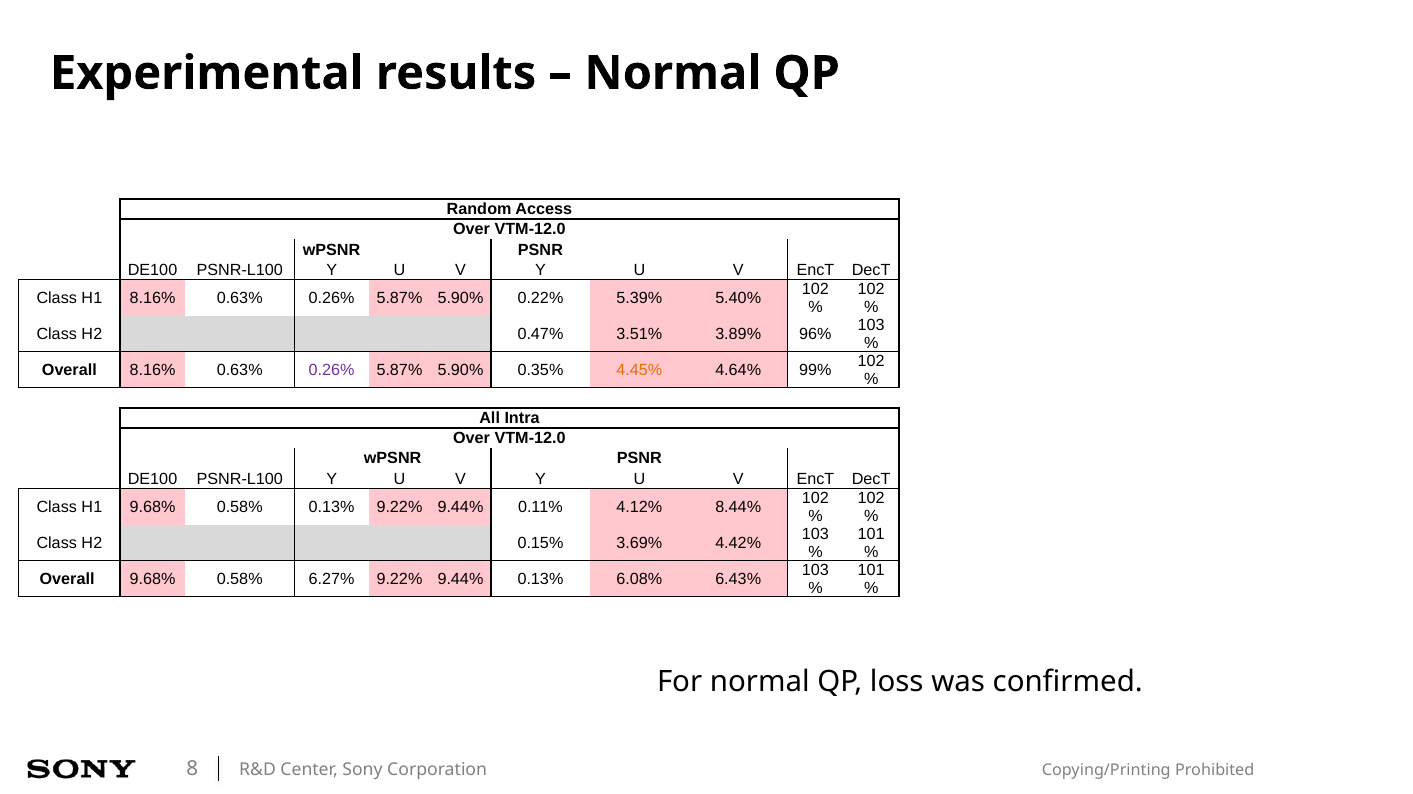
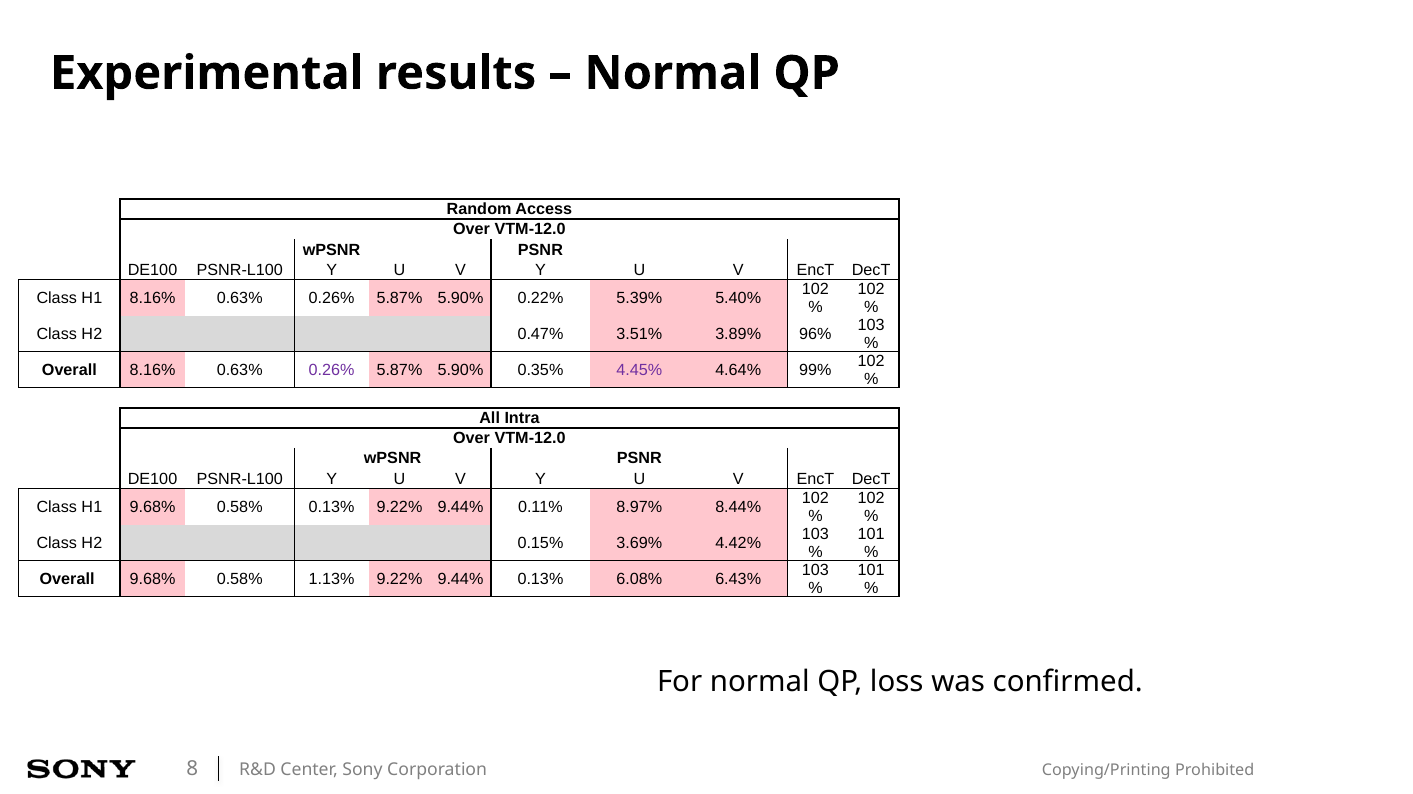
4.45% colour: orange -> purple
4.12%: 4.12% -> 8.97%
6.27%: 6.27% -> 1.13%
